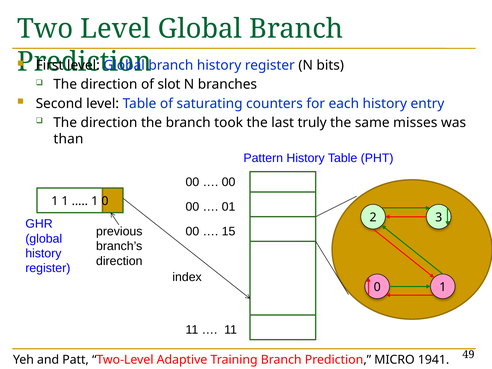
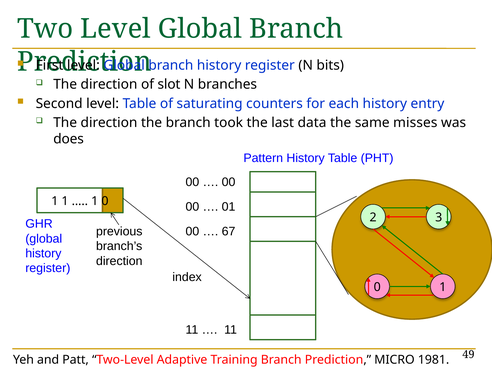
truly: truly -> data
than: than -> does
15: 15 -> 67
1941: 1941 -> 1981
